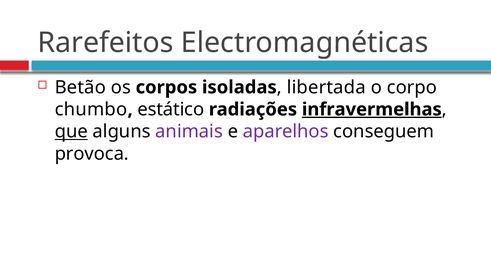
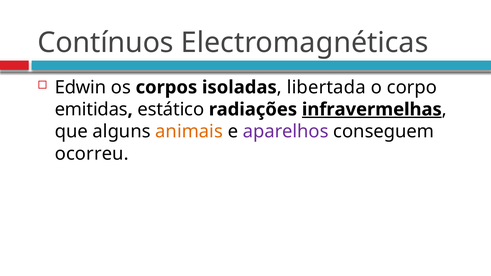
Rarefeitos: Rarefeitos -> Contínuos
Betão: Betão -> Edwin
chumbo: chumbo -> emitidas
que underline: present -> none
animais colour: purple -> orange
provoca: provoca -> ocorreu
